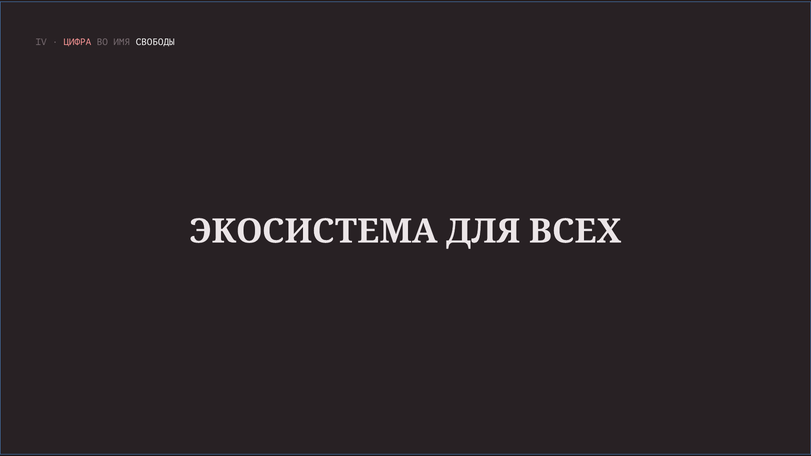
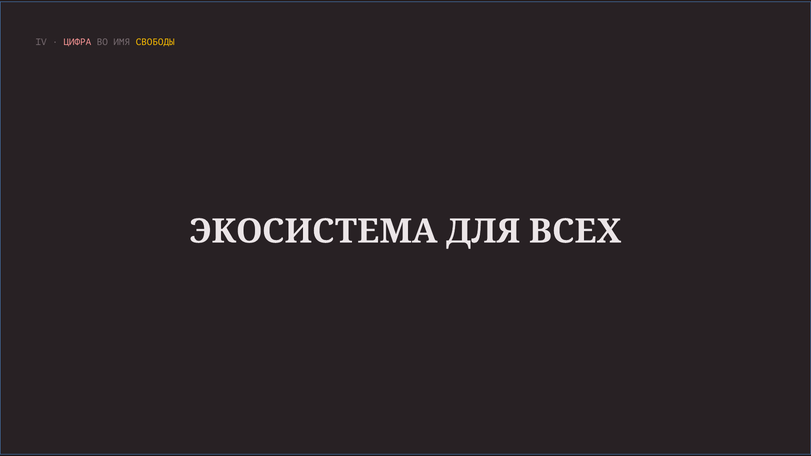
СВОБОДЫ colour: white -> yellow
